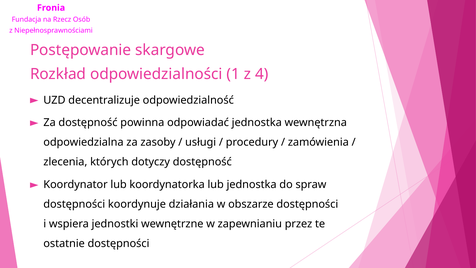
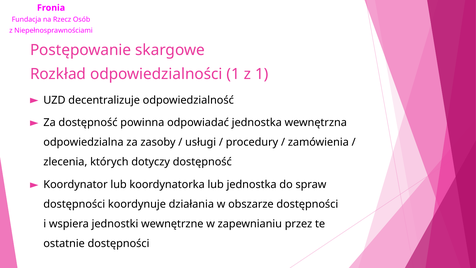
z 4: 4 -> 1
